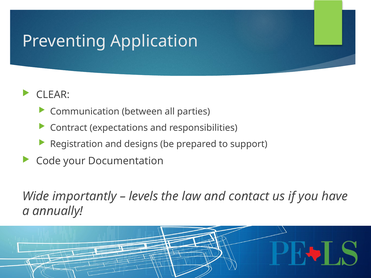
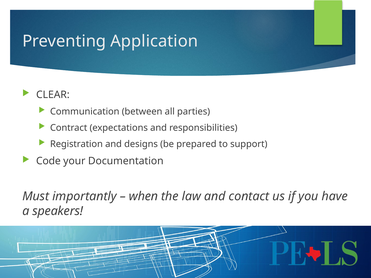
Wide: Wide -> Must
levels: levels -> when
annually: annually -> speakers
